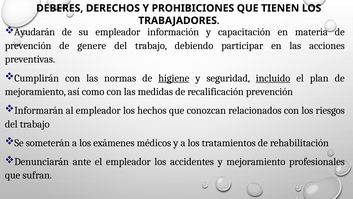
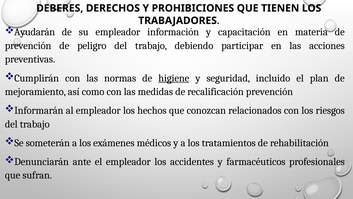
genere: genere -> peligro
incluido underline: present -> none
y mejoramiento: mejoramiento -> farmacéuticos
